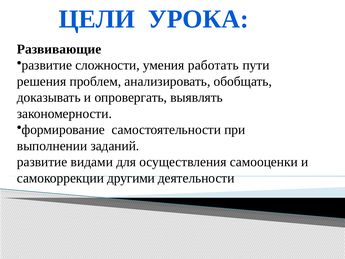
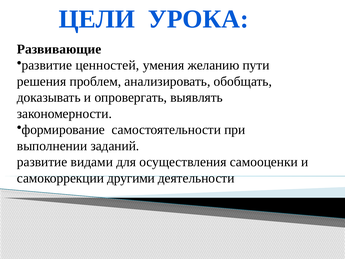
сложности: сложности -> ценностей
работать: работать -> желанию
